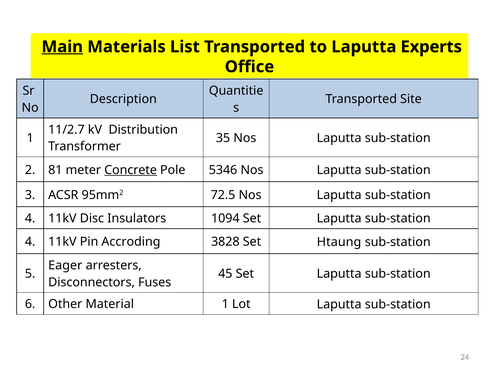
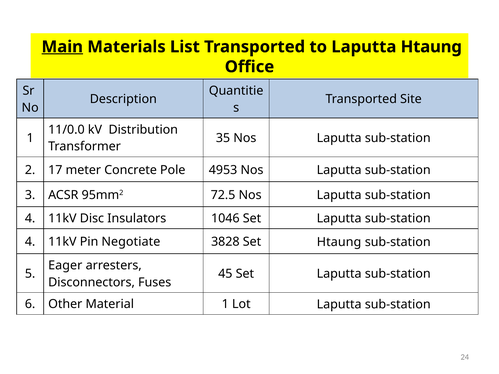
Laputta Experts: Experts -> Htaung
11/2.7: 11/2.7 -> 11/0.0
81: 81 -> 17
Concrete underline: present -> none
5346: 5346 -> 4953
1094: 1094 -> 1046
Accroding: Accroding -> Negotiate
